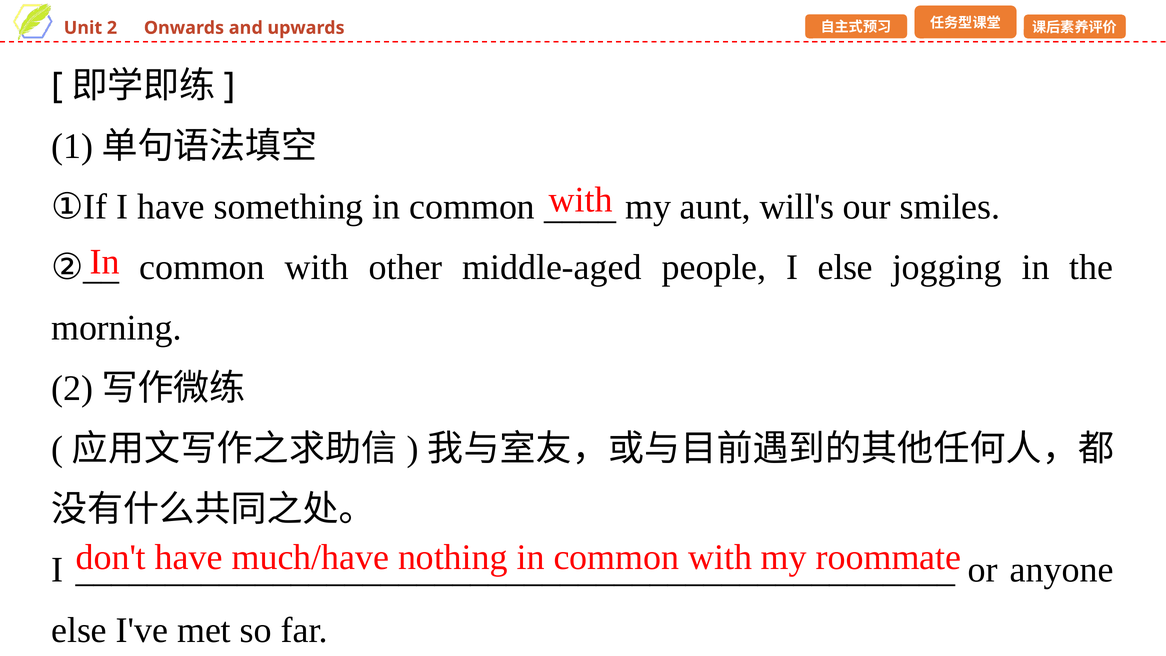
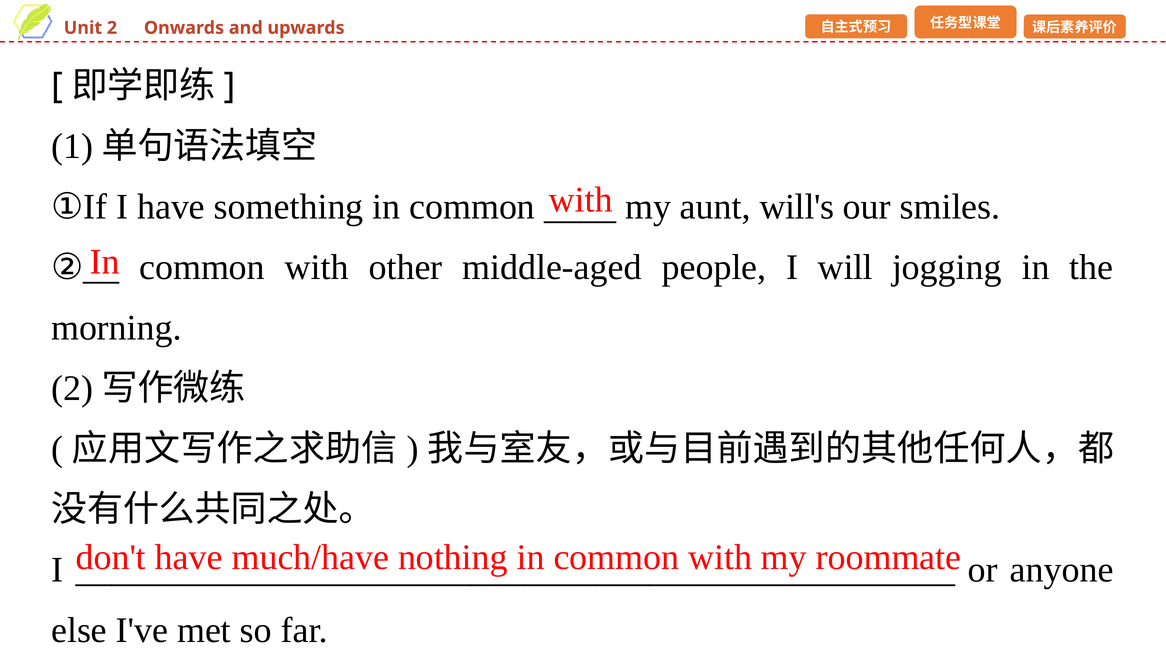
I else: else -> will
